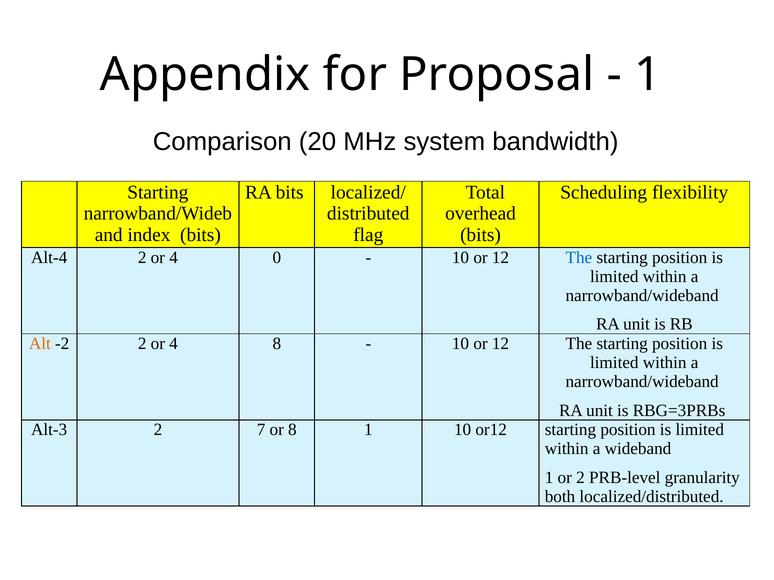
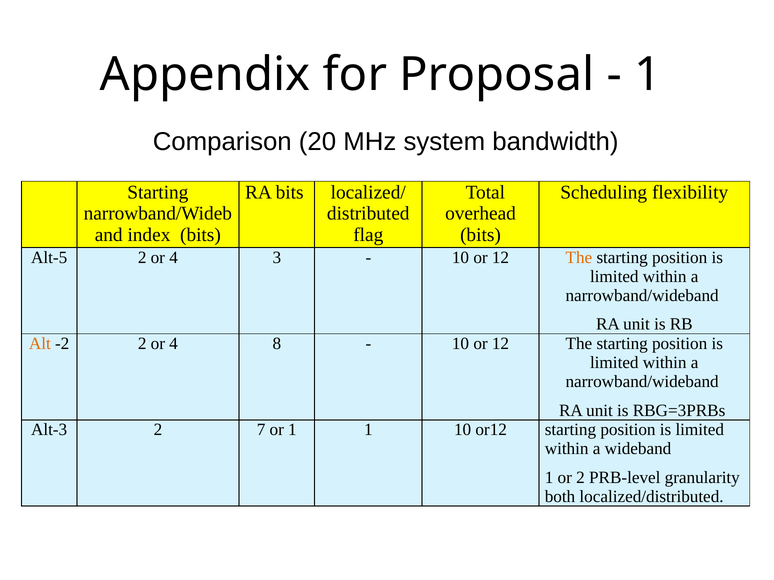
Alt-4: Alt-4 -> Alt-5
0: 0 -> 3
The at (579, 258) colour: blue -> orange
or 8: 8 -> 1
